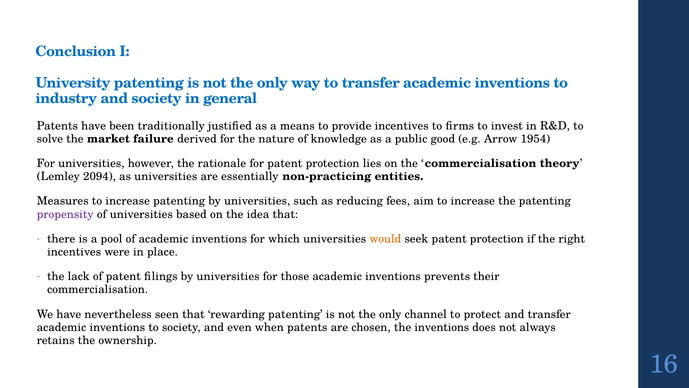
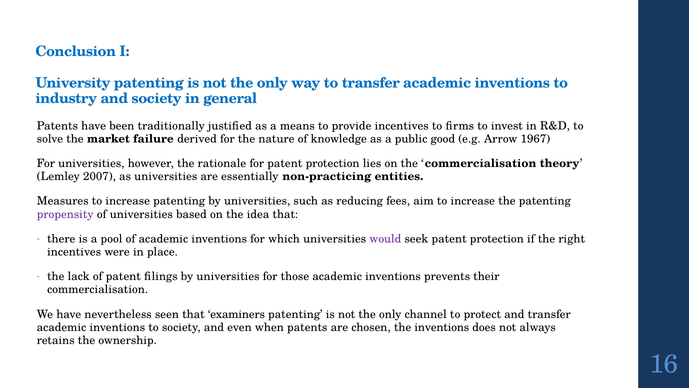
1954: 1954 -> 1967
2094: 2094 -> 2007
would colour: orange -> purple
rewarding: rewarding -> examiners
